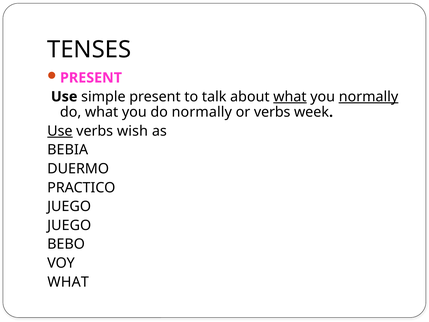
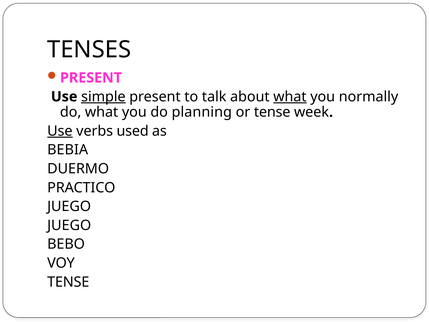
simple underline: none -> present
normally at (369, 97) underline: present -> none
do normally: normally -> planning
or verbs: verbs -> tense
wish: wish -> used
WHAT at (68, 282): WHAT -> TENSE
